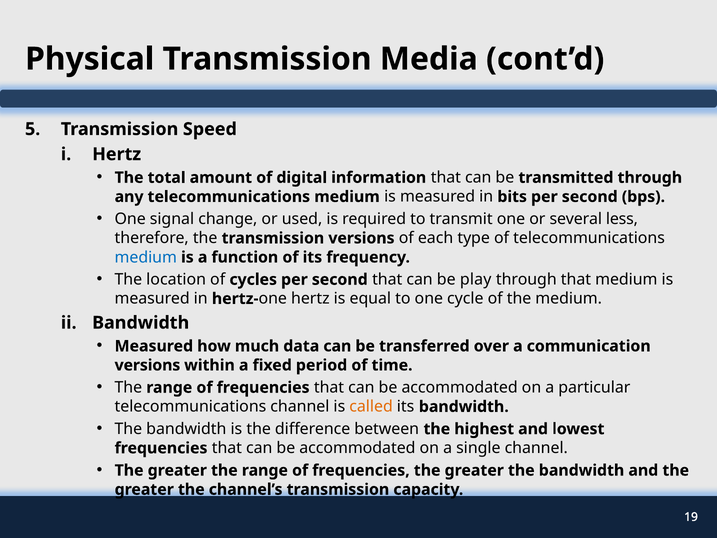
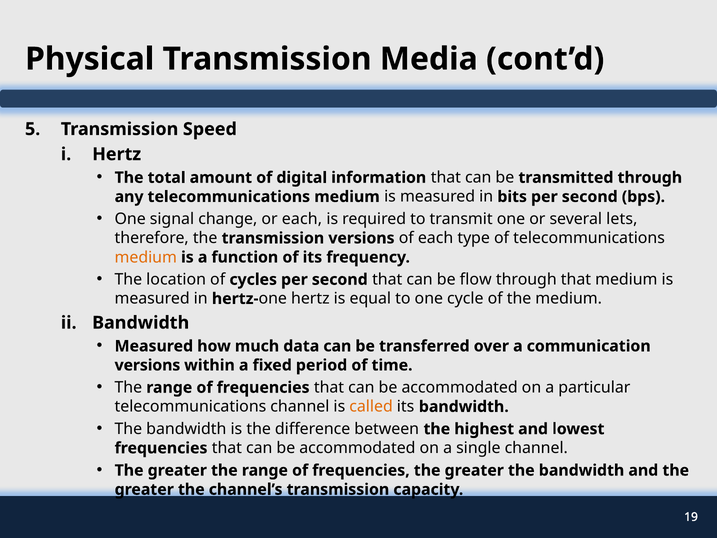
or used: used -> each
less: less -> lets
medium at (146, 257) colour: blue -> orange
play: play -> flow
